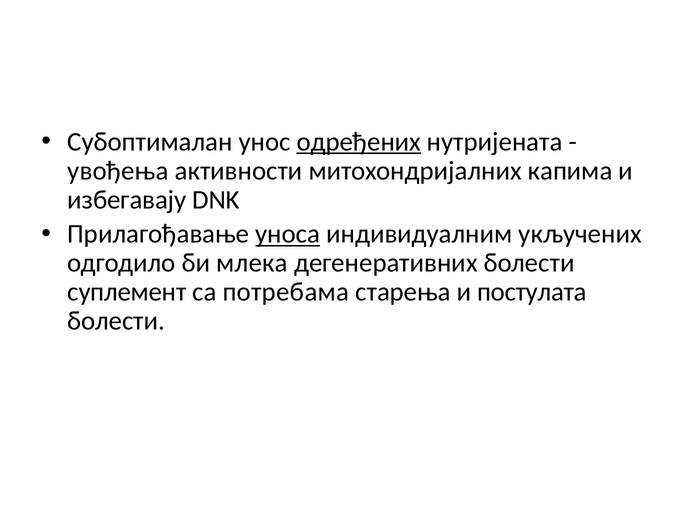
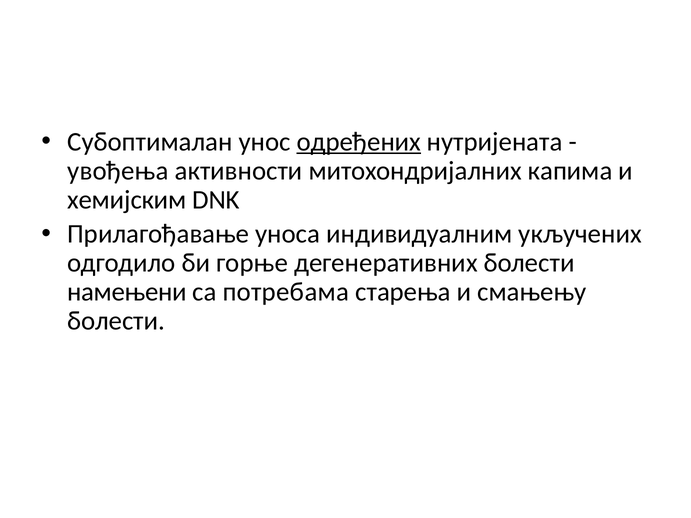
избегавају: избегавају -> хемијским
уноса underline: present -> none
млека: млека -> горње
суплемент: суплемент -> намењени
постулата: постулата -> смањењу
